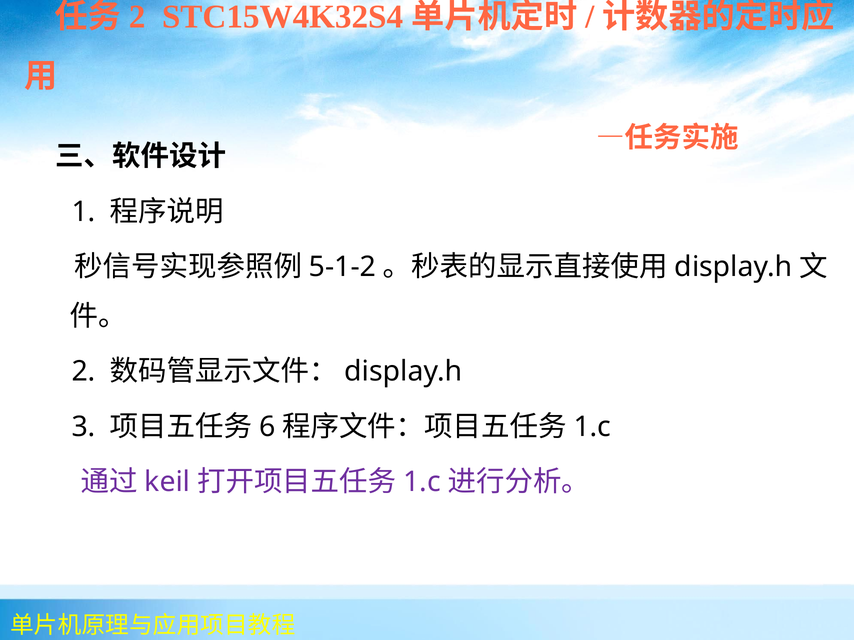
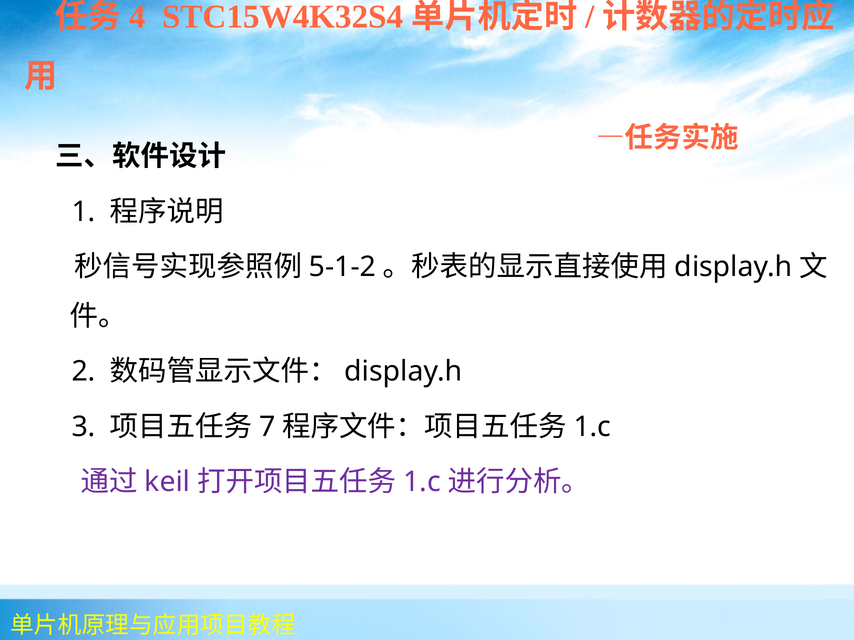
2 at (137, 17): 2 -> 4
6: 6 -> 7
